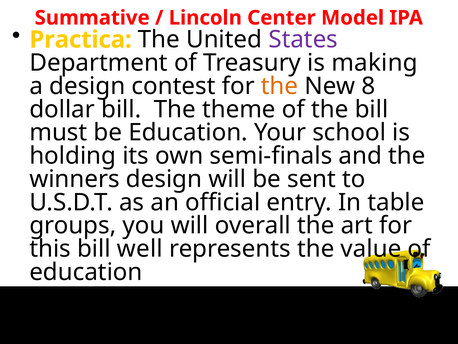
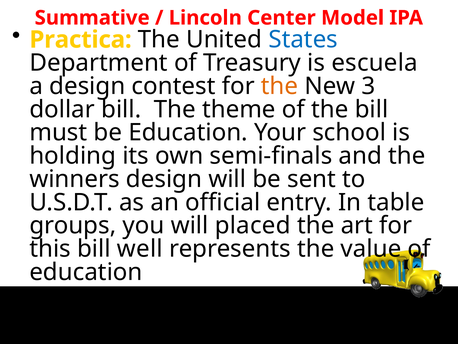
States at (303, 40) colour: purple -> blue
making: making -> escuela
8: 8 -> 3
overall: overall -> placed
